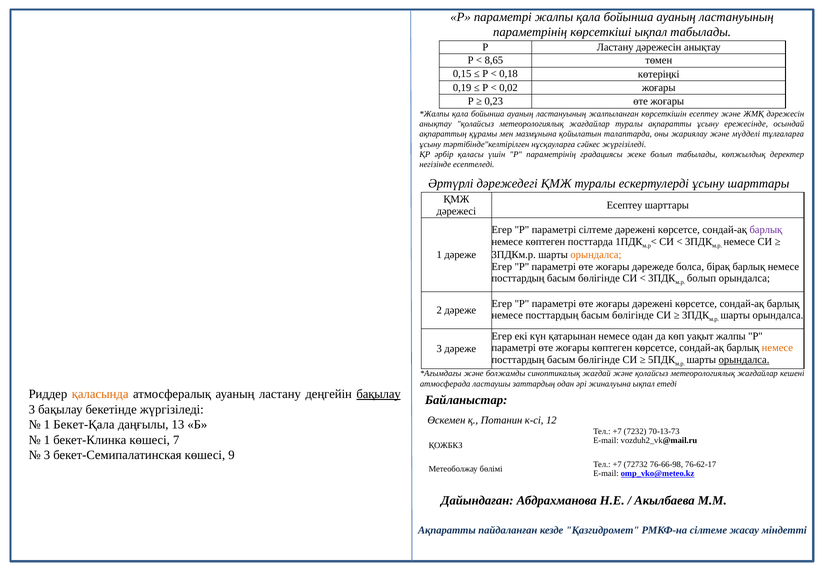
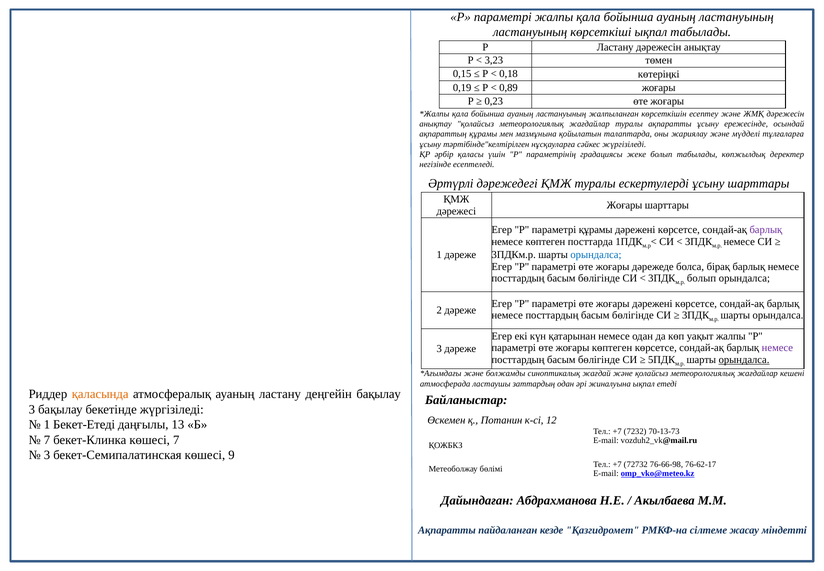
параметрінің at (530, 32): параметрінің -> ластануының
8,65: 8,65 -> 3,23
0,02: 0,02 -> 0,89
Есептеу at (625, 205): Есептеу -> Жоғары
параметрі сілтеме: сілтеме -> құрамы
орындалса at (596, 255) colour: orange -> blue
немесе at (777, 348) colour: orange -> purple
бақылау at (379, 394) underline: present -> none
Бекет-Қала: Бекет-Қала -> Бекет-Етеді
1 at (47, 439): 1 -> 7
